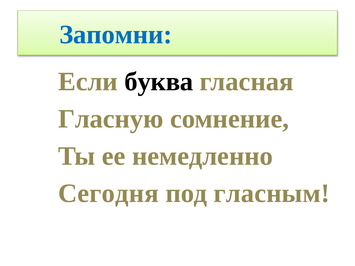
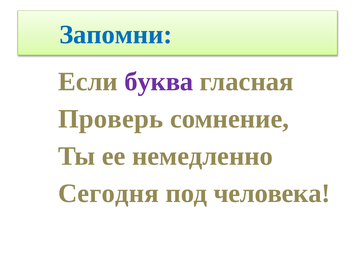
буква colour: black -> purple
Гласную: Гласную -> Проверь
гласным: гласным -> человека
